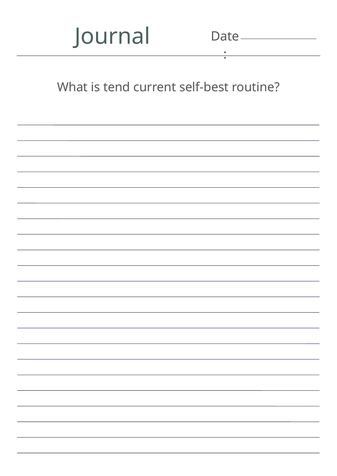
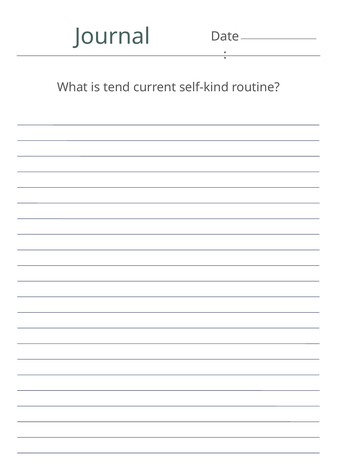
self-best: self-best -> self-kind
